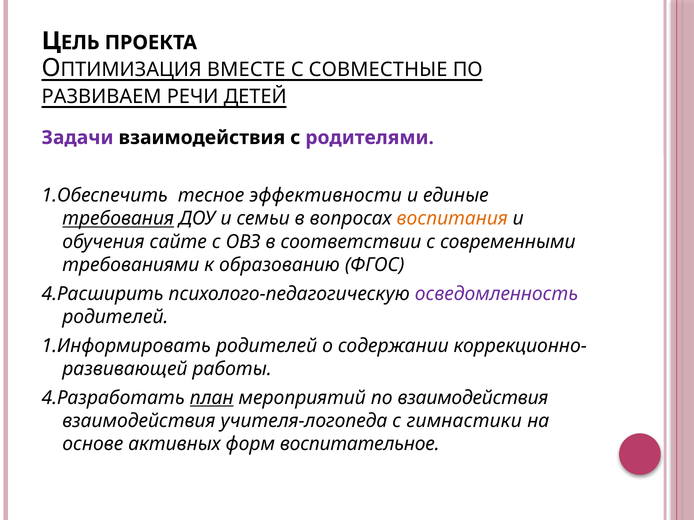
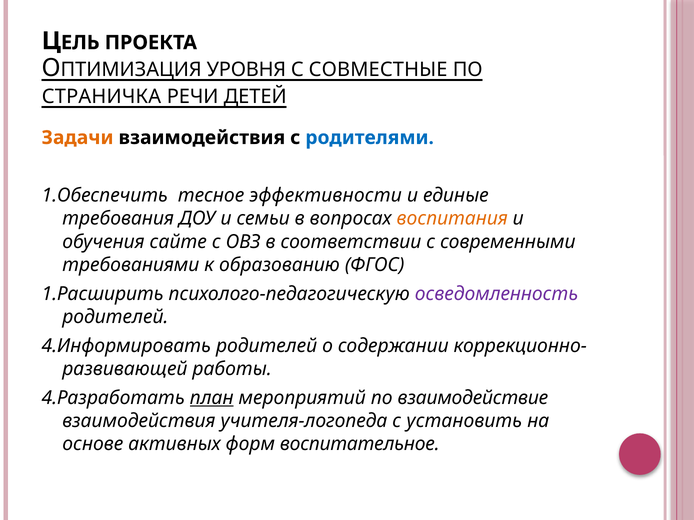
ВМЕСТЕ: ВМЕСТЕ -> УРОВНЯ
РАЗВИВАЕМ: РАЗВИВАЕМ -> СТРАНИЧКА
Задачи colour: purple -> orange
родителями colour: purple -> blue
требования underline: present -> none
4.Расширить: 4.Расширить -> 1.Расширить
1.Информировать: 1.Информировать -> 4.Информировать
по взаимодействия: взаимодействия -> взаимодействие
гимнастики: гимнастики -> установить
